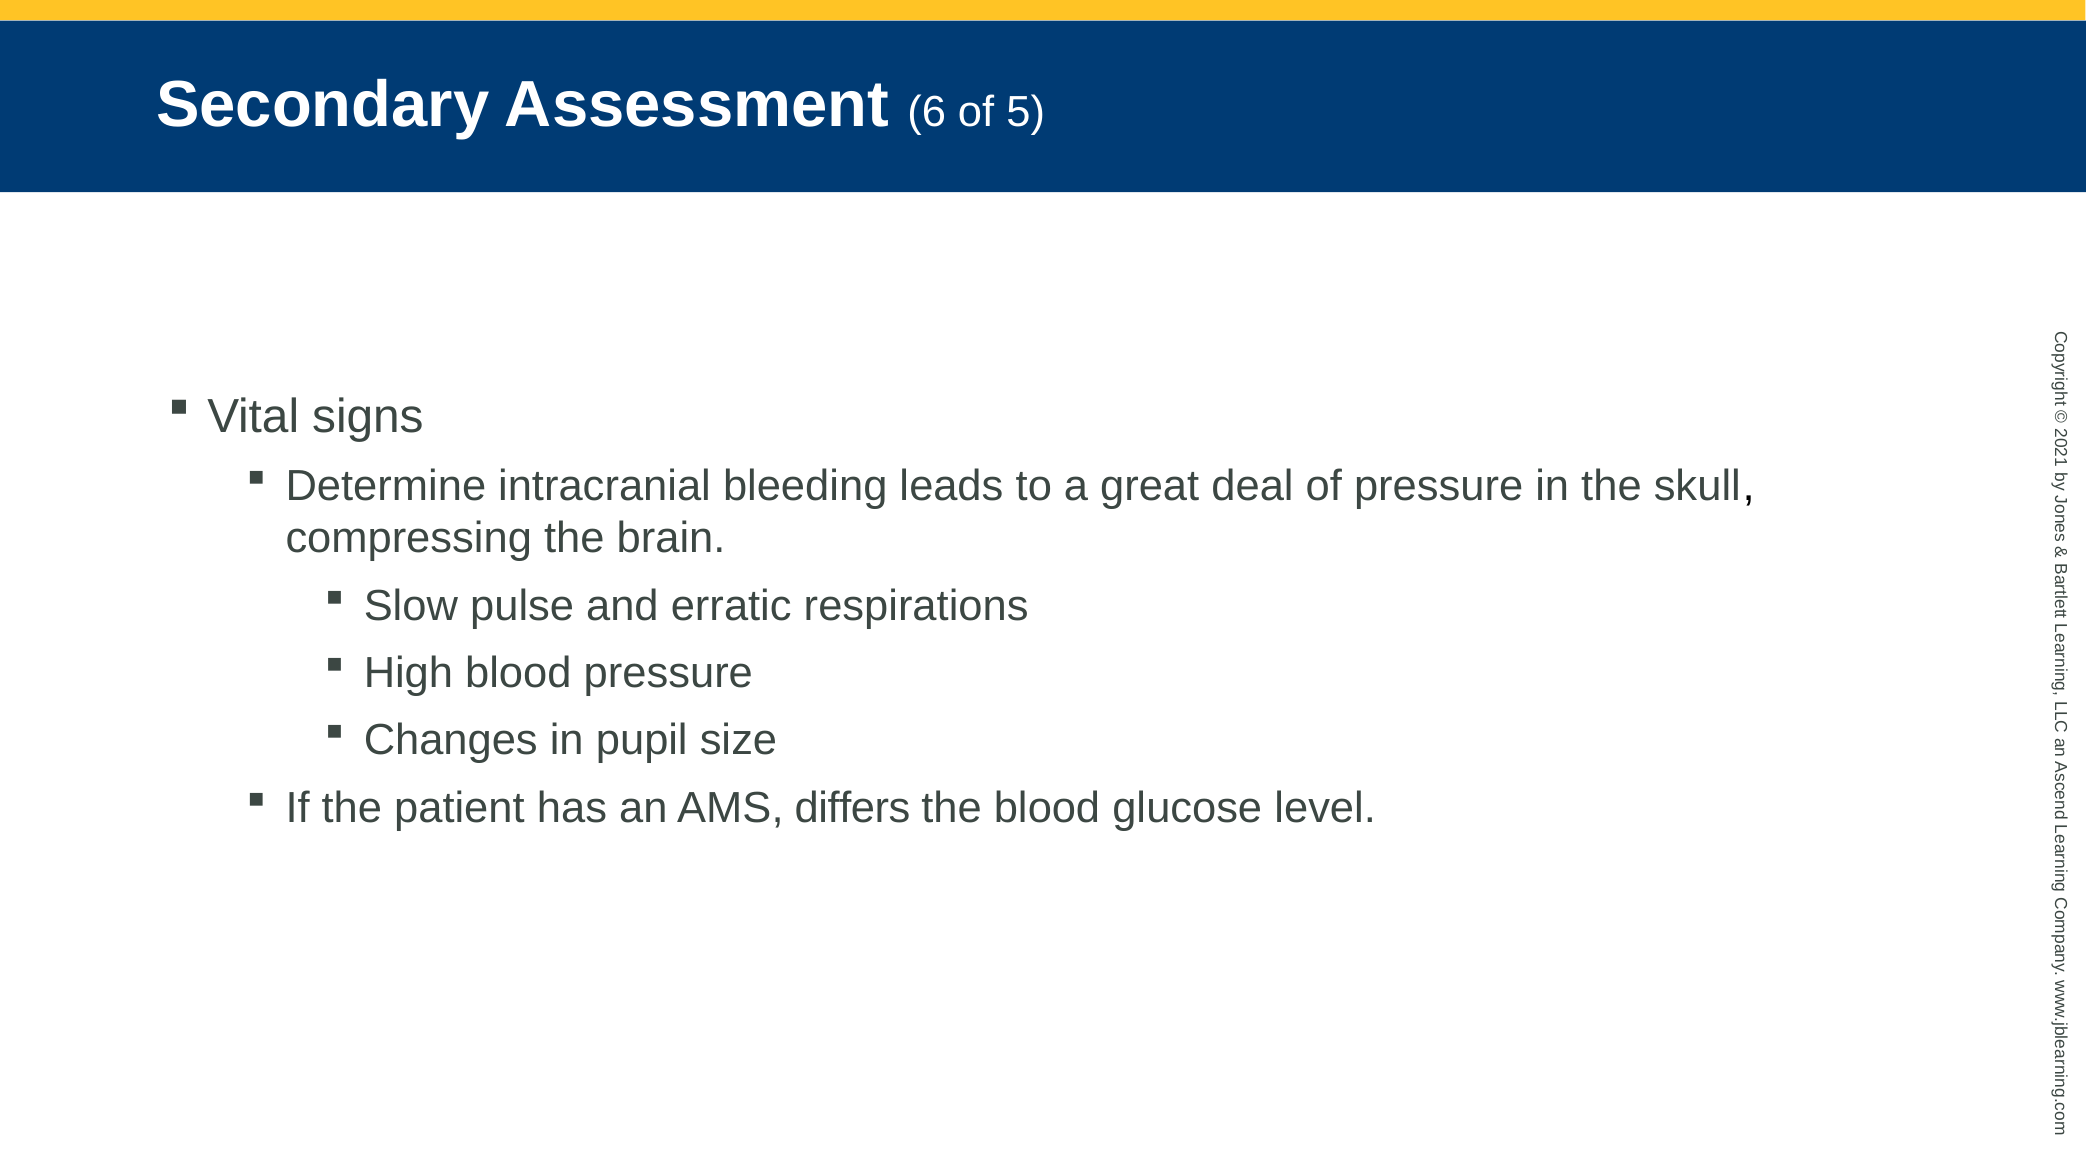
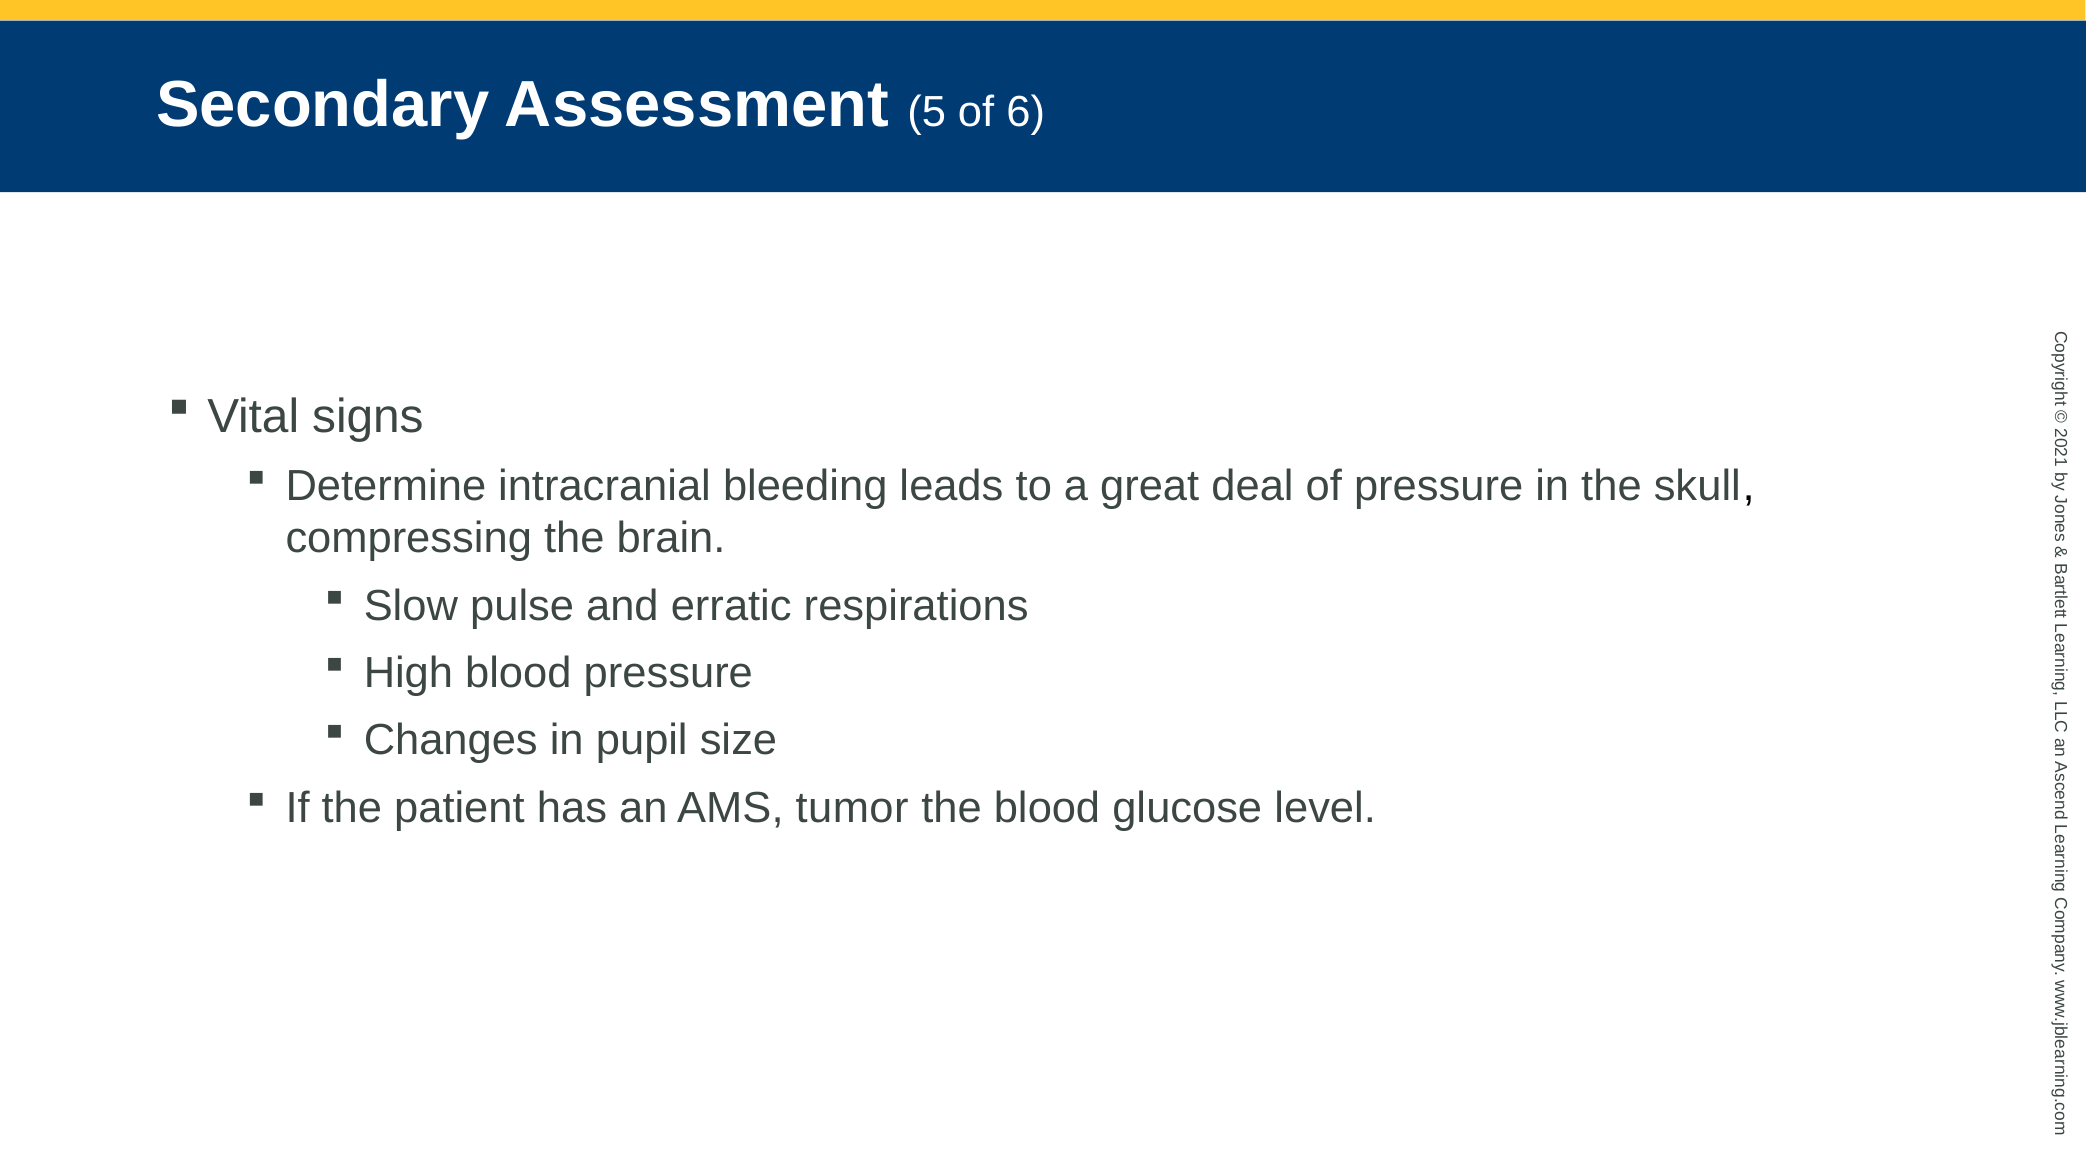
6: 6 -> 5
5: 5 -> 6
differs: differs -> tumor
